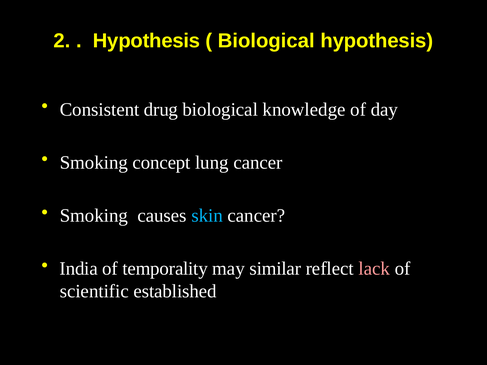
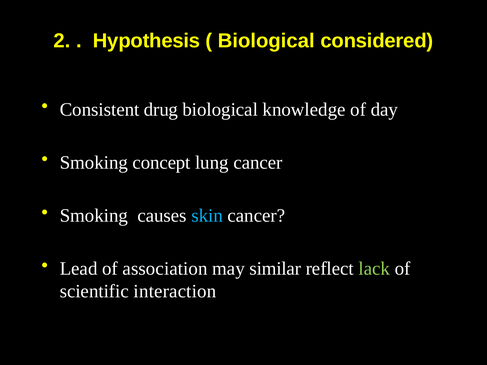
Biological hypothesis: hypothesis -> considered
India: India -> Lead
temporality: temporality -> association
lack colour: pink -> light green
established: established -> interaction
